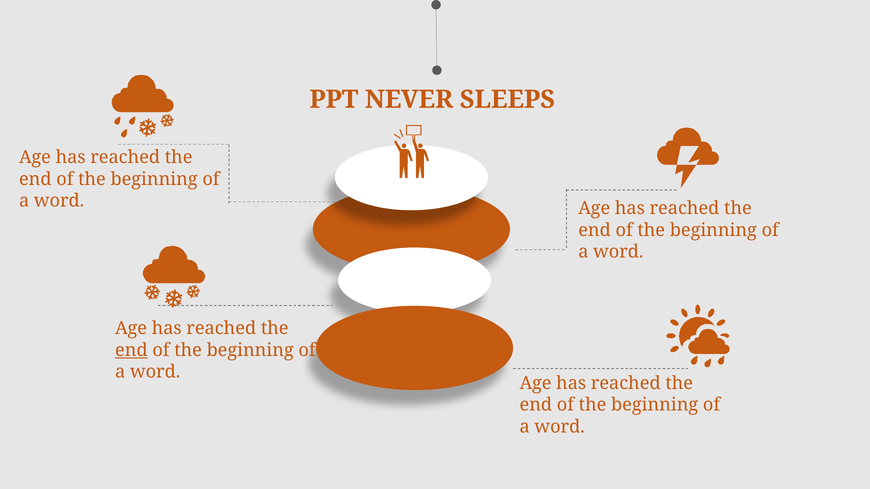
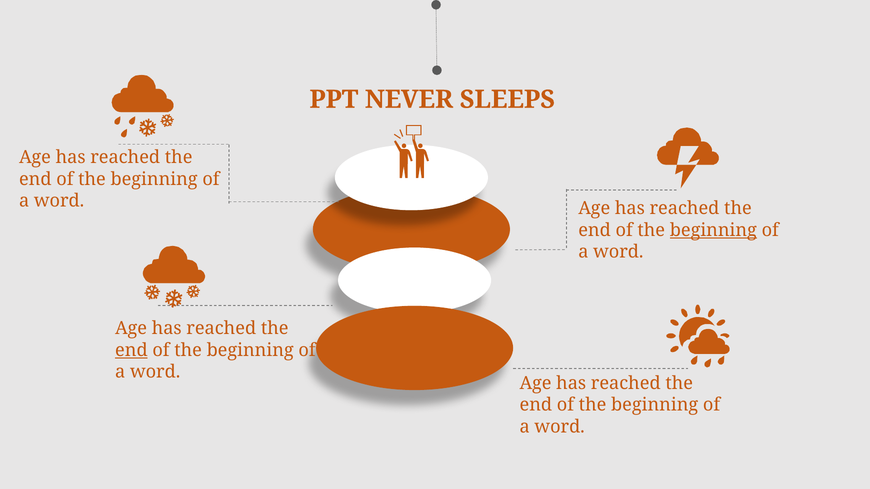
beginning at (713, 230) underline: none -> present
